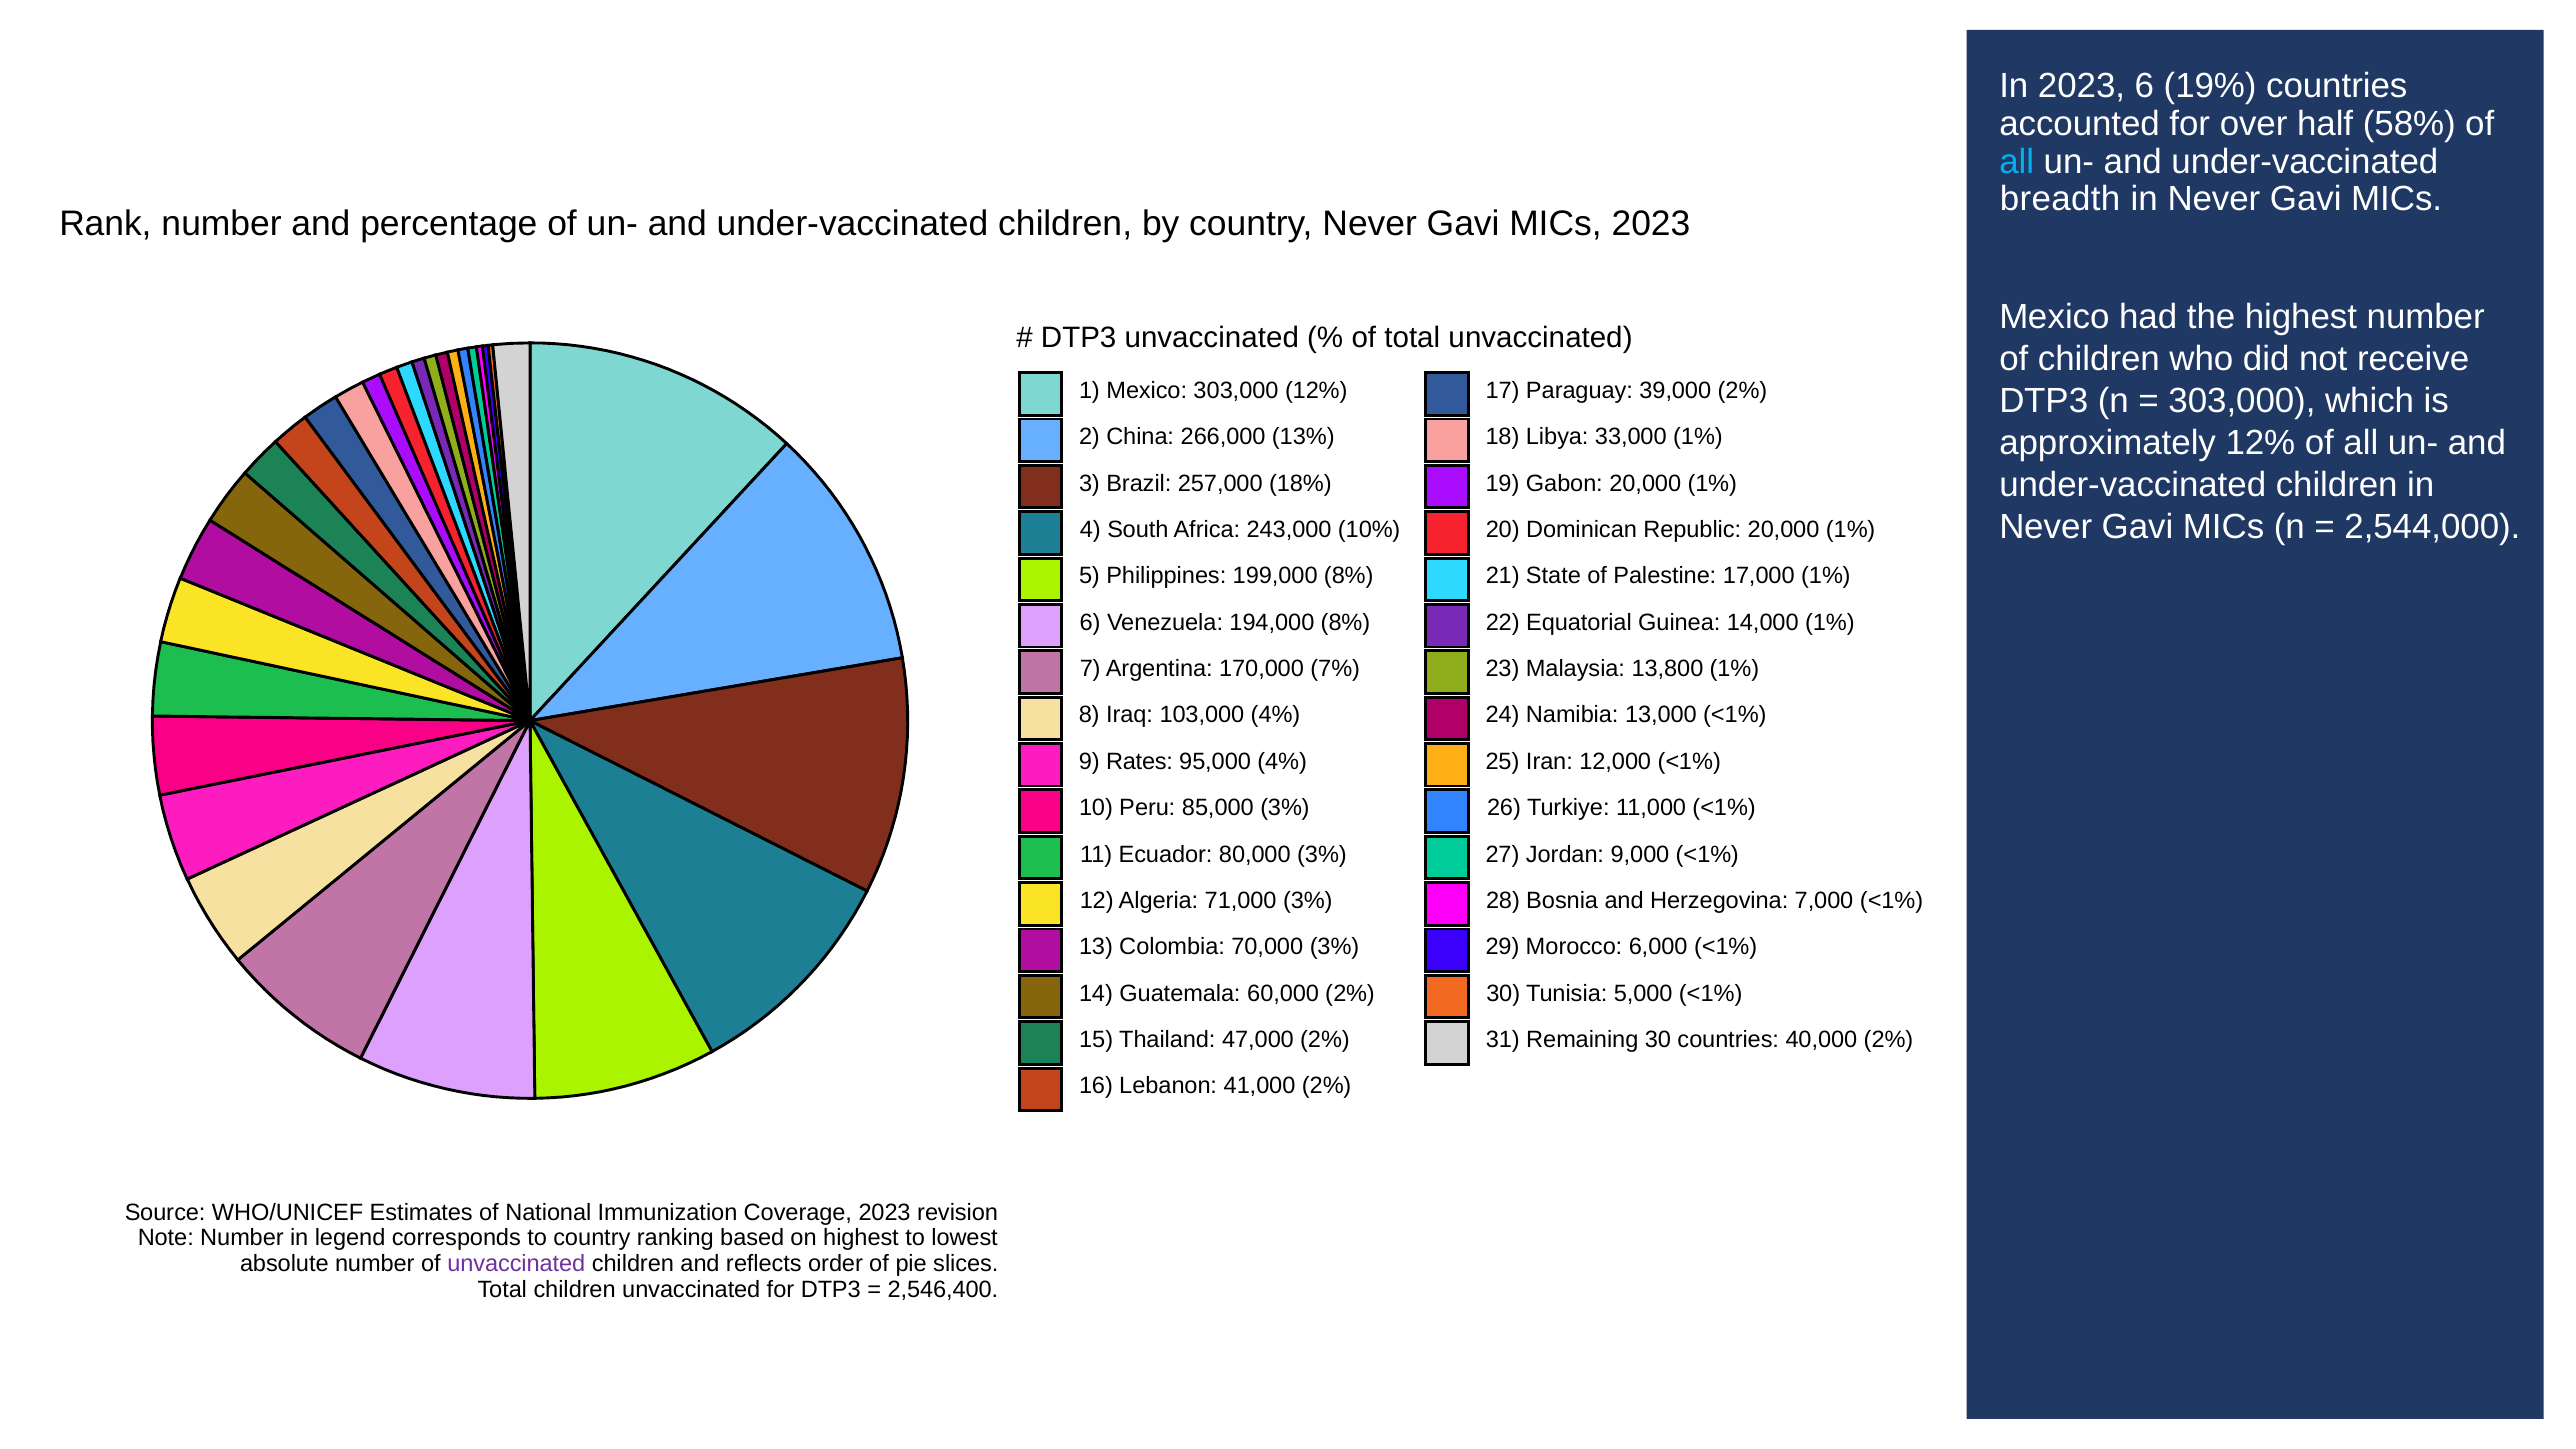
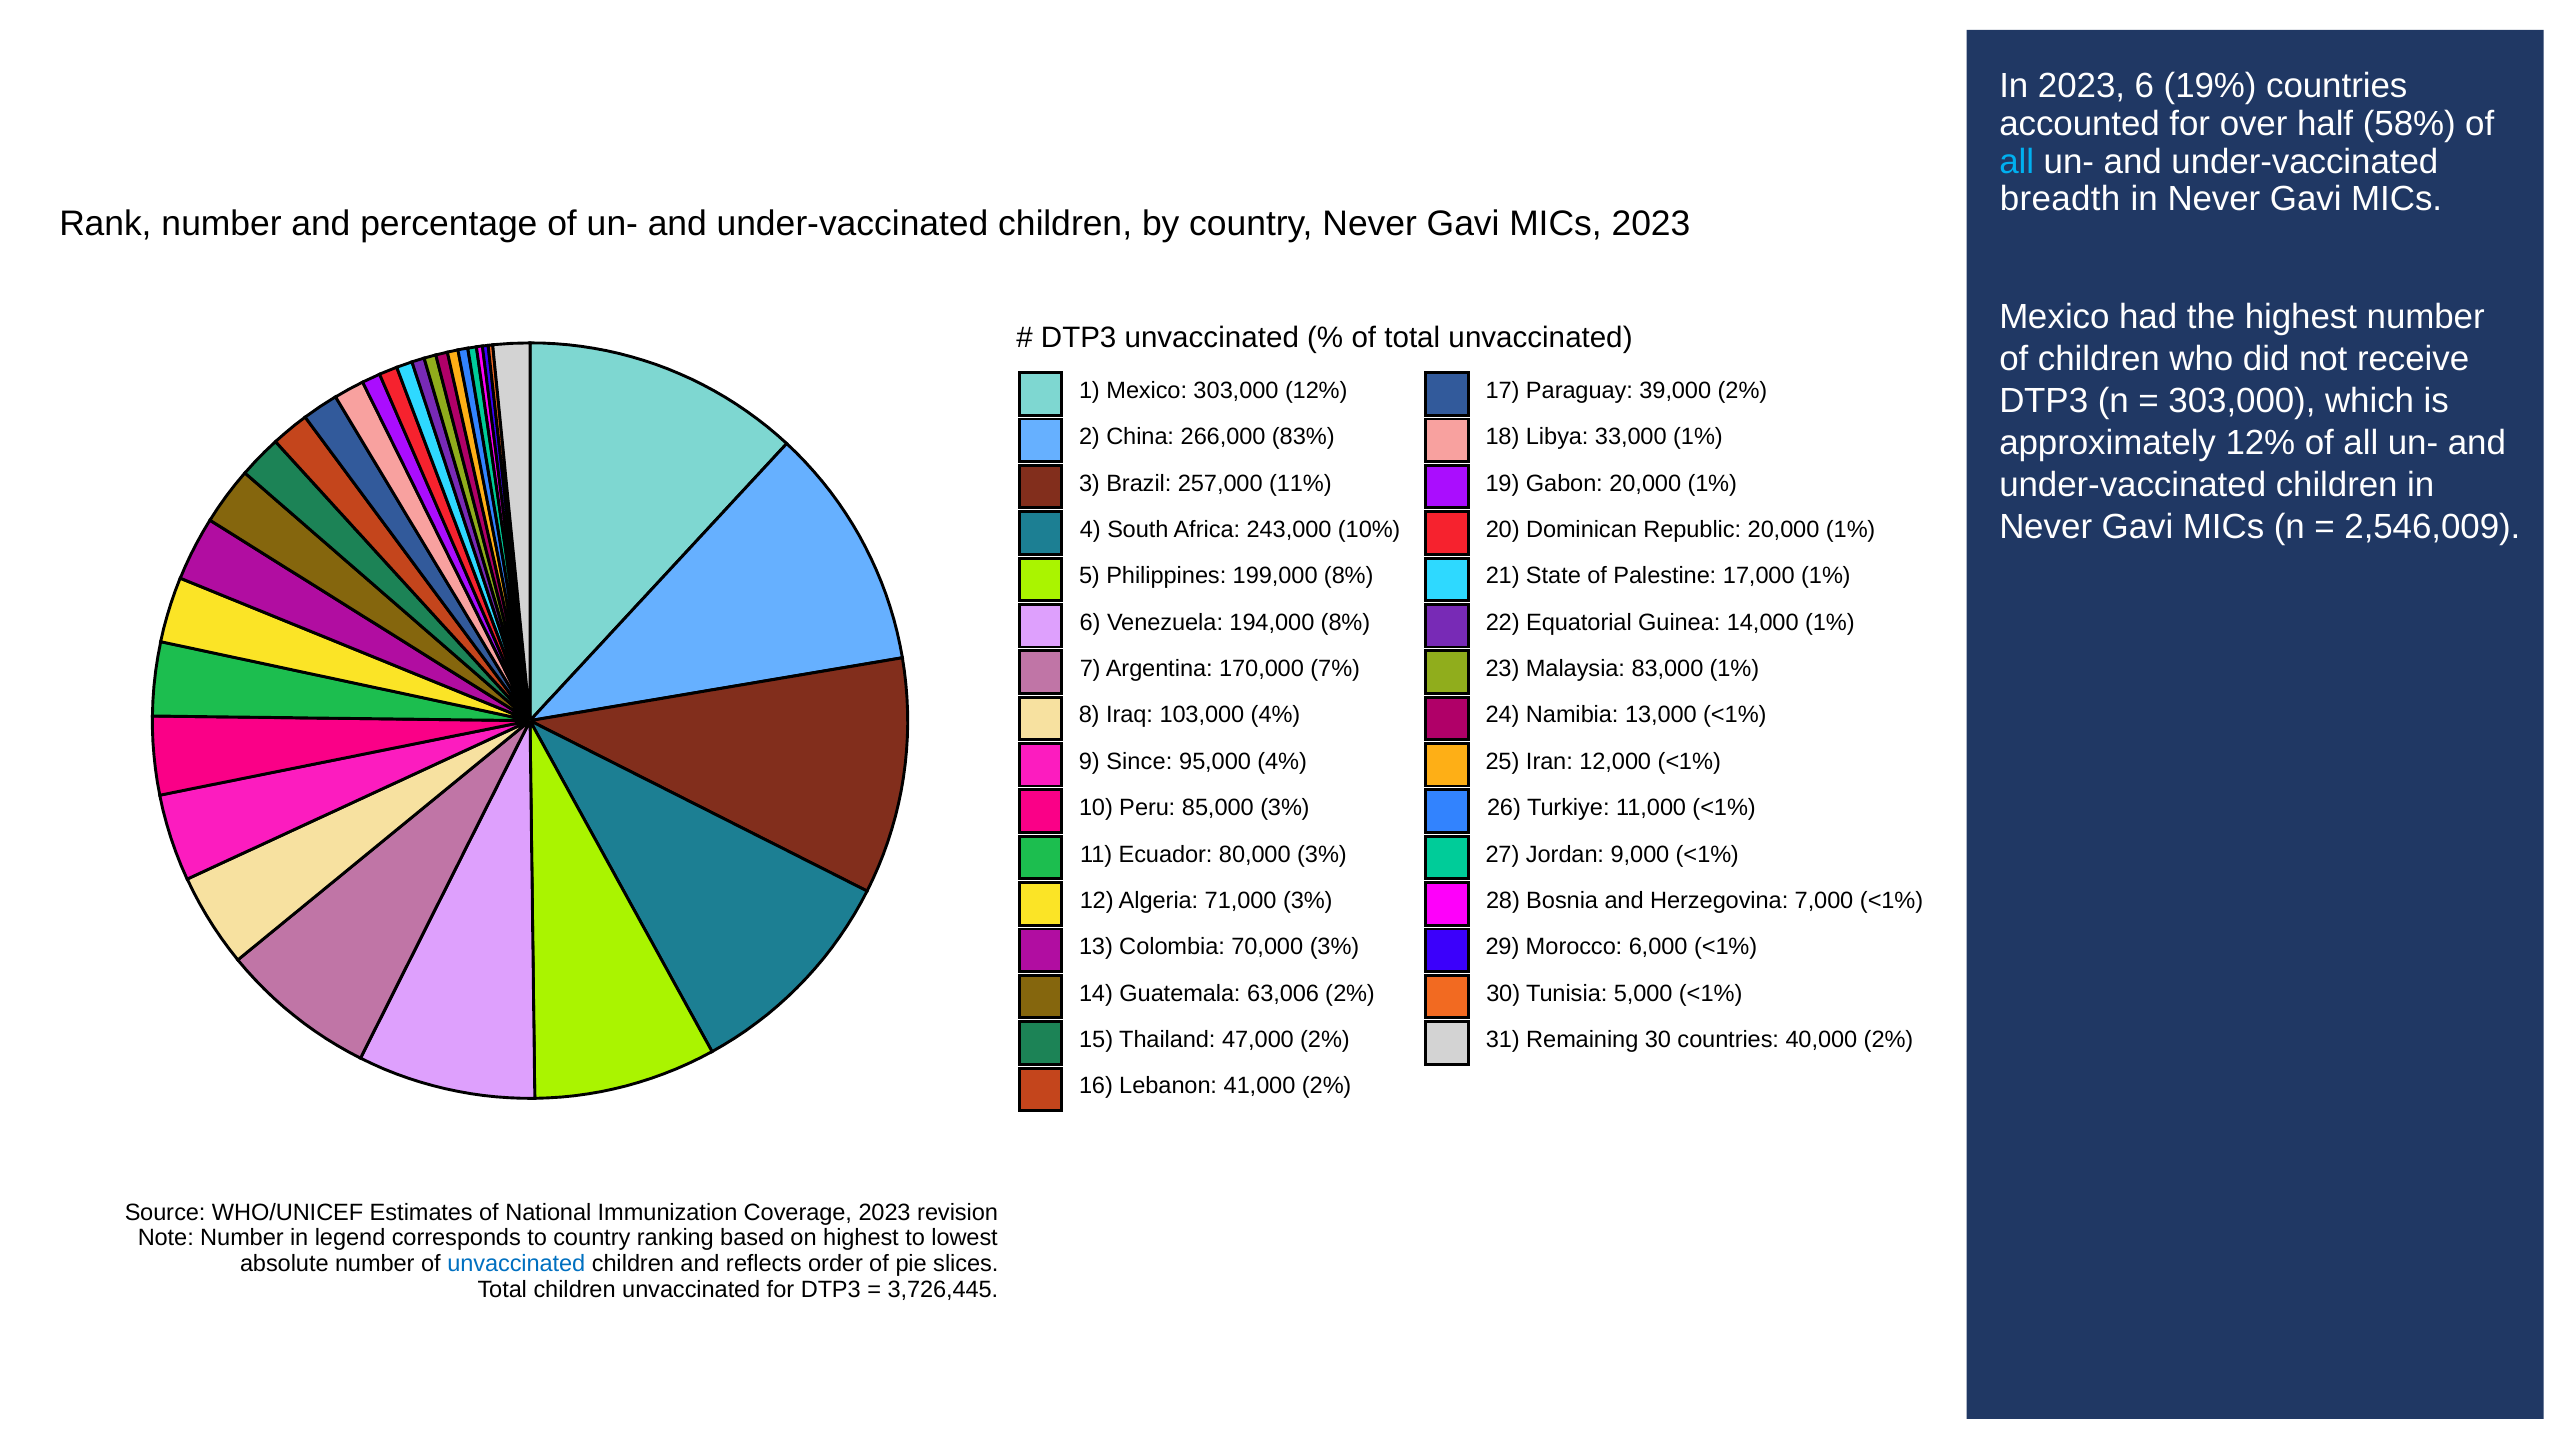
13%: 13% -> 83%
18%: 18% -> 11%
2,544,000: 2,544,000 -> 2,546,009
13,800: 13,800 -> 83,000
Rates: Rates -> Since
60,000: 60,000 -> 63,006
unvaccinated at (516, 1264) colour: purple -> blue
2,546,400: 2,546,400 -> 3,726,445
